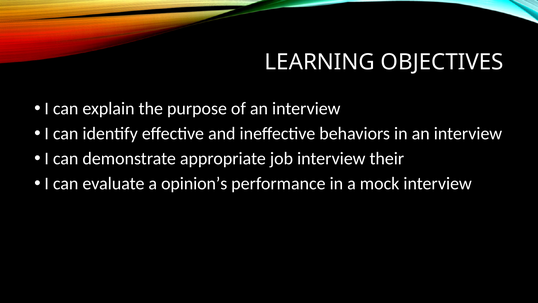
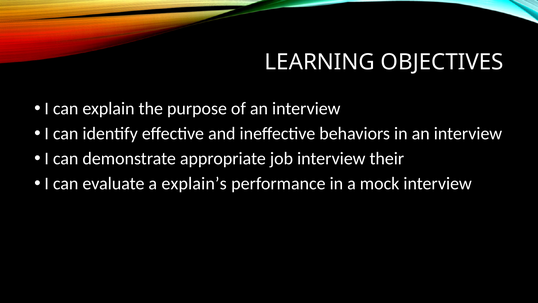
opinion’s: opinion’s -> explain’s
